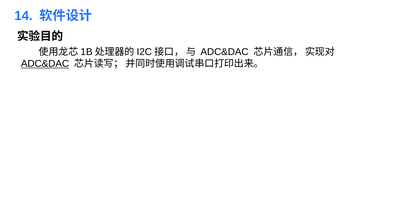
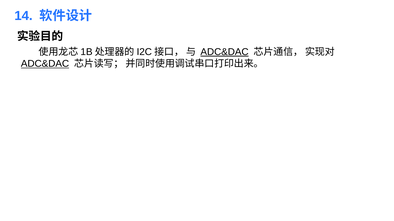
ADC&DAC at (225, 52) underline: none -> present
